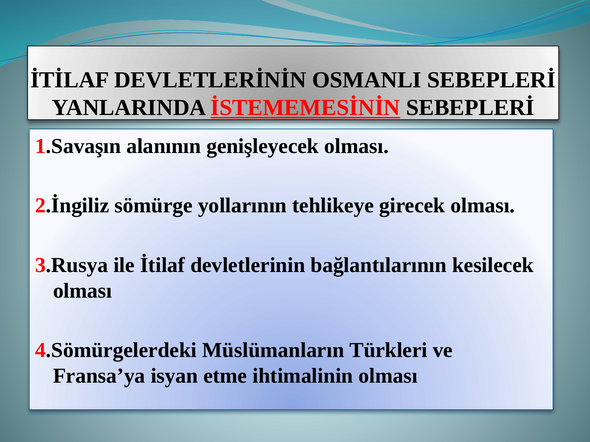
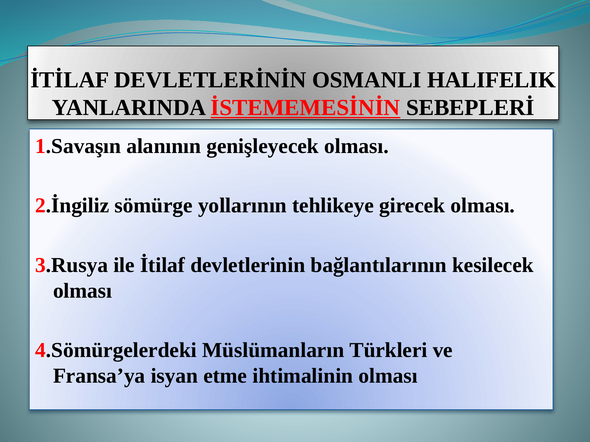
OSMANLI SEBEPLERİ: SEBEPLERİ -> HALIFELIK
